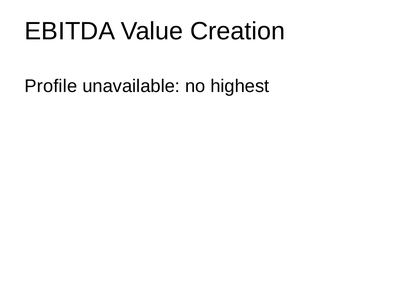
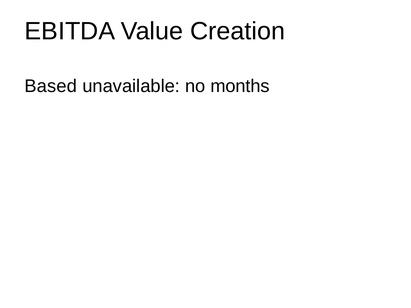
Profile: Profile -> Based
highest: highest -> months
